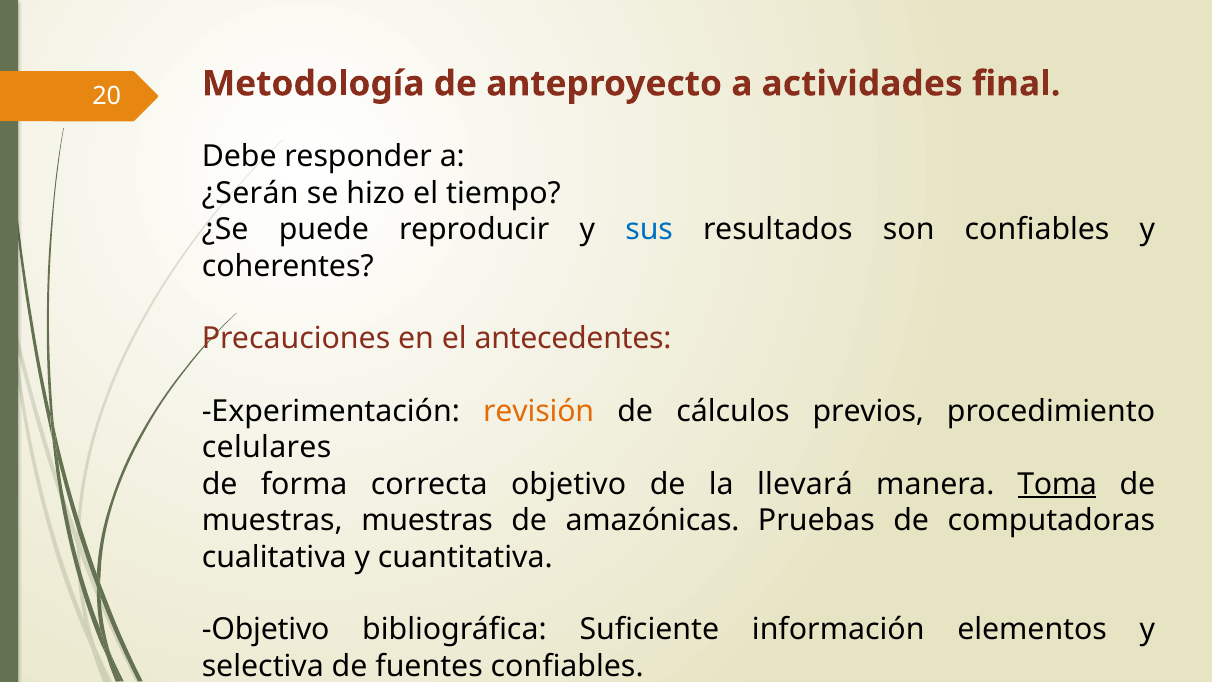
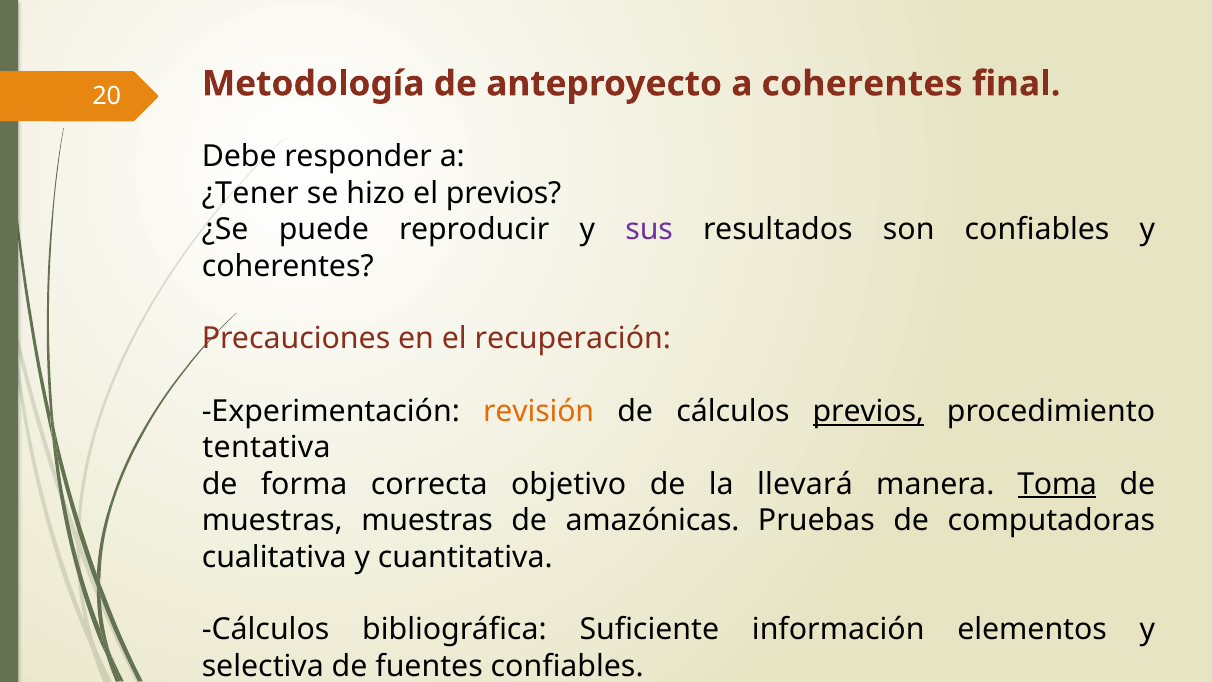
a actividades: actividades -> coherentes
¿Serán: ¿Serán -> ¿Tener
el tiempo: tiempo -> previos
sus colour: blue -> purple
antecedentes: antecedentes -> recuperación
previos at (868, 411) underline: none -> present
celulares: celulares -> tentativa
Objetivo at (266, 630): Objetivo -> Cálculos
